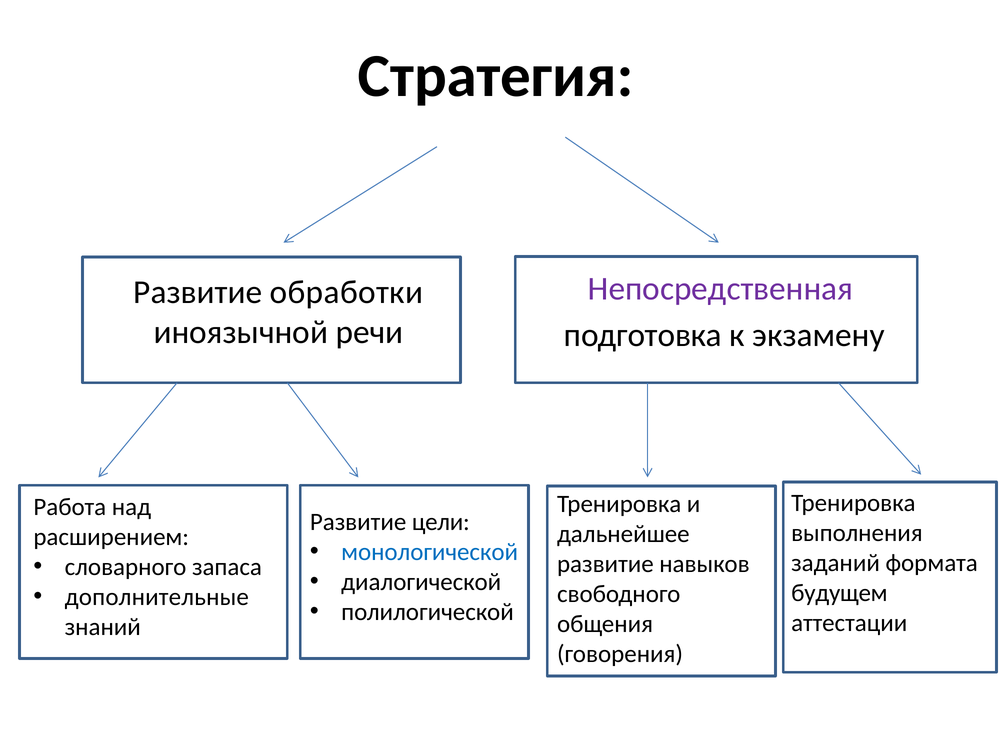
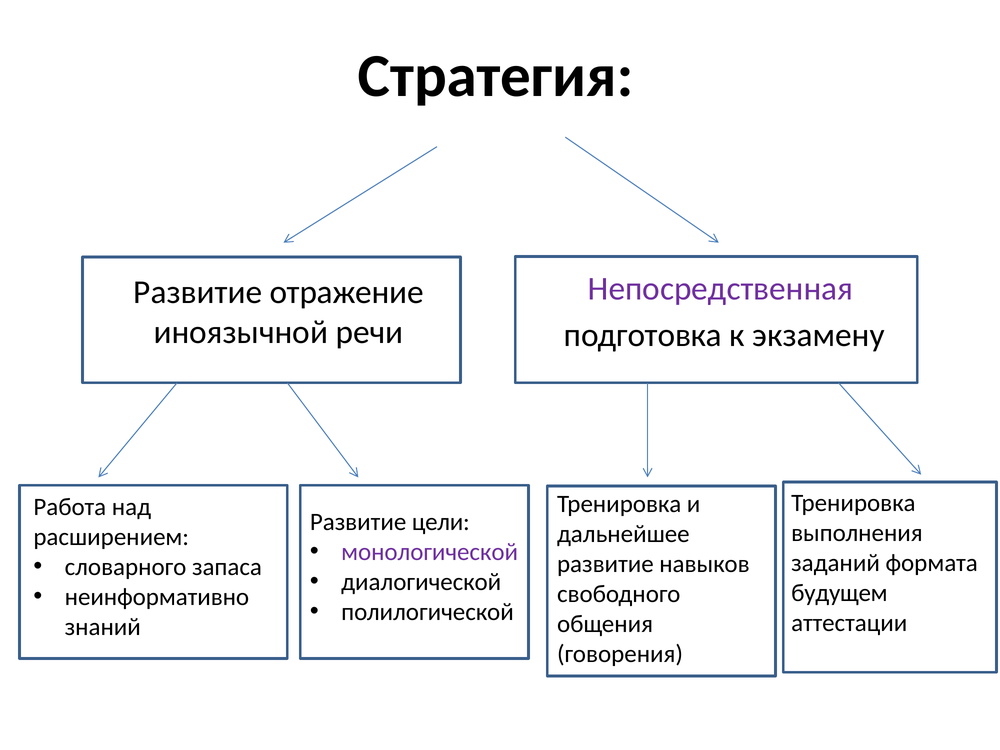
обработки: обработки -> отражение
монологической colour: blue -> purple
дополнительные: дополнительные -> неинформативно
